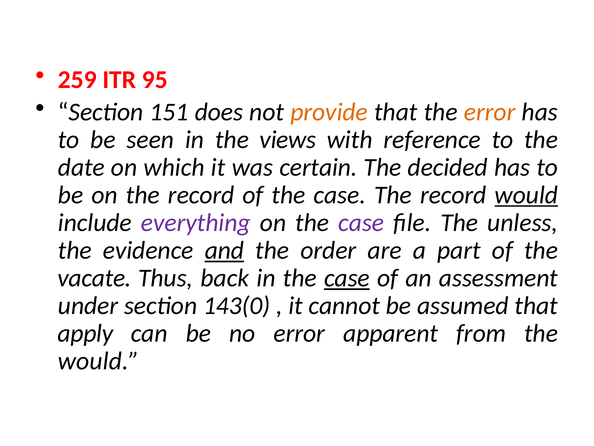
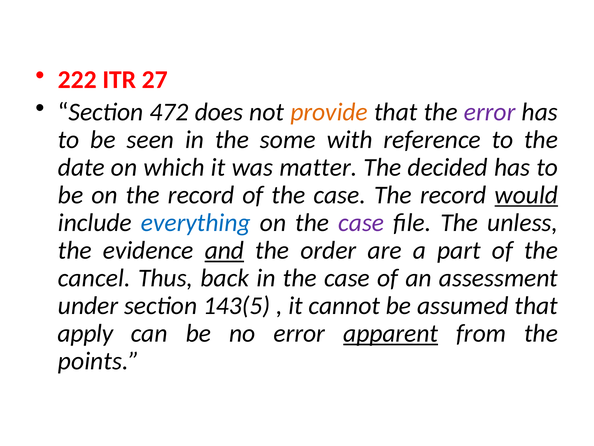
259: 259 -> 222
95: 95 -> 27
151: 151 -> 472
error at (490, 112) colour: orange -> purple
views: views -> some
certain: certain -> matter
everything colour: purple -> blue
vacate: vacate -> cancel
case at (347, 278) underline: present -> none
143(0: 143(0 -> 143(5
apparent underline: none -> present
would at (99, 361): would -> points
